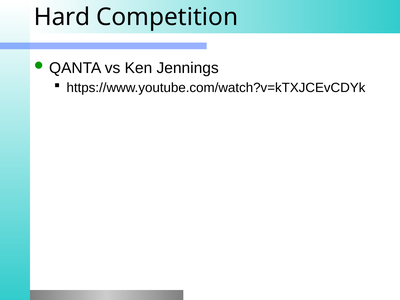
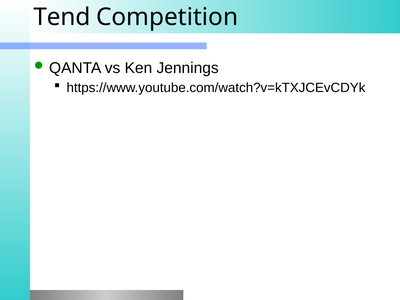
Hard: Hard -> Tend
